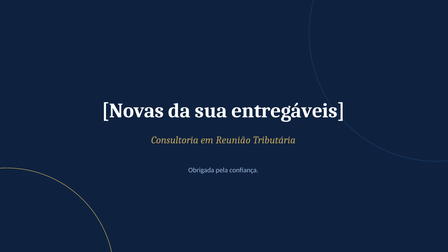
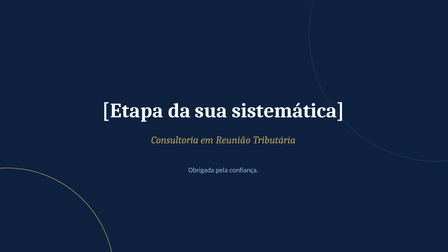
Novas: Novas -> Etapa
entregáveis: entregáveis -> sistemática
